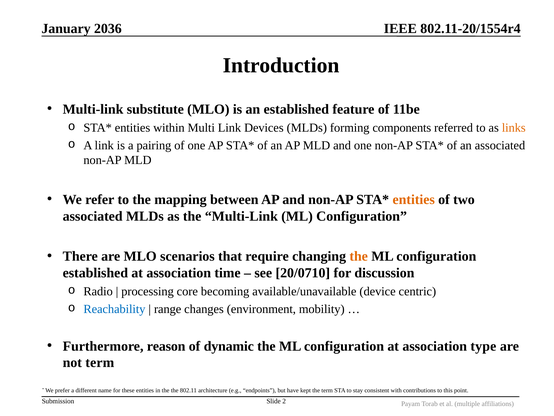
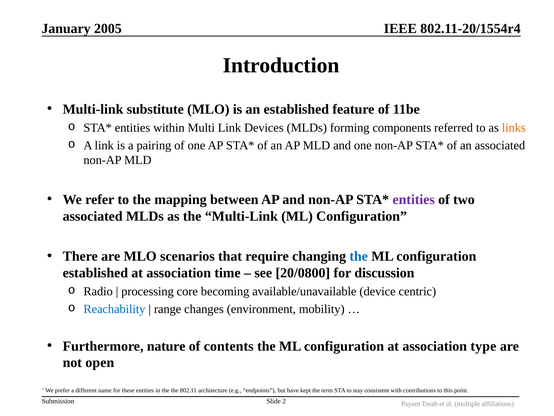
2036: 2036 -> 2005
entities at (414, 199) colour: orange -> purple
the at (359, 256) colour: orange -> blue
20/0710: 20/0710 -> 20/0800
reason: reason -> nature
dynamic: dynamic -> contents
not term: term -> open
